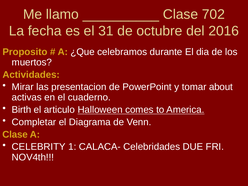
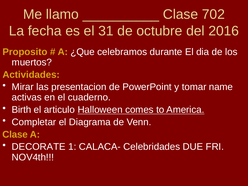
about: about -> name
CELEBRITY: CELEBRITY -> DECORATE
